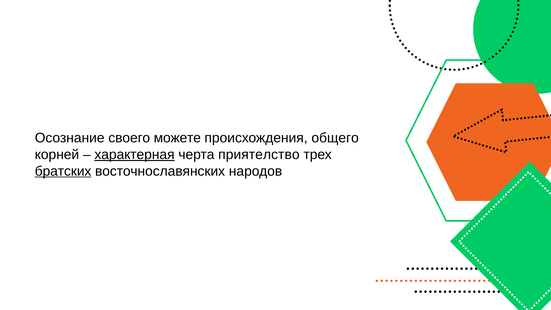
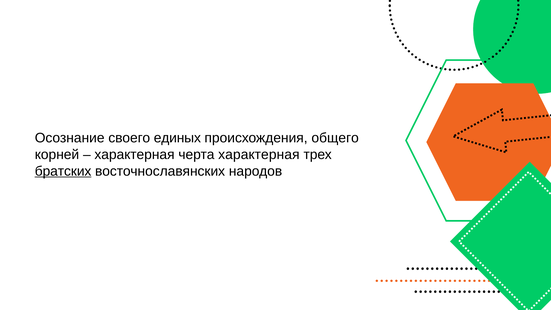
можете: можете -> единых
характерная at (135, 155) underline: present -> none
черта приятелство: приятелство -> характерная
